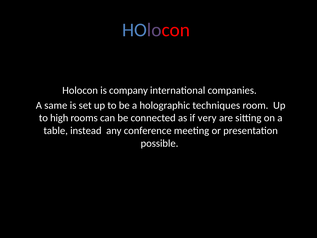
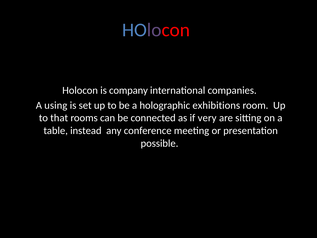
same: same -> using
techniques: techniques -> exhibitions
high: high -> that
